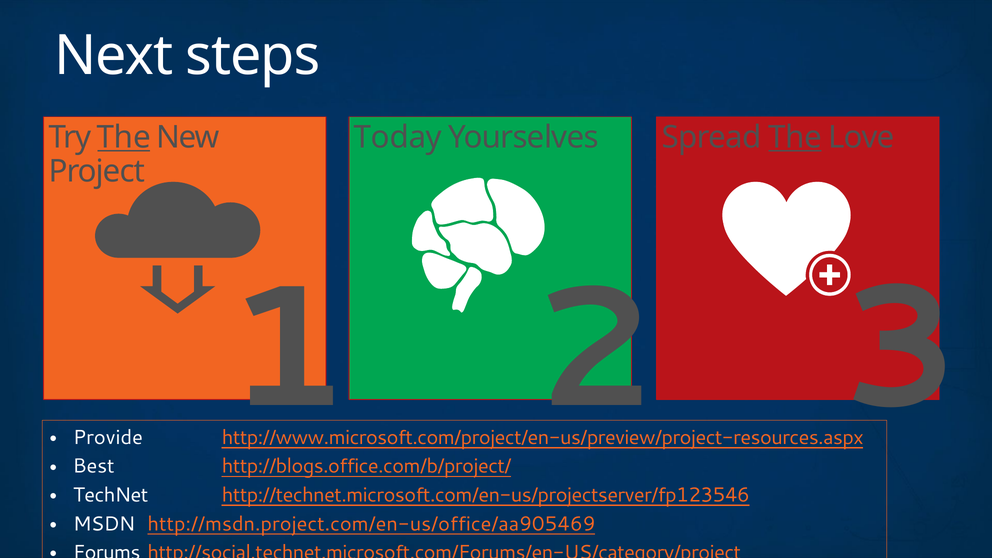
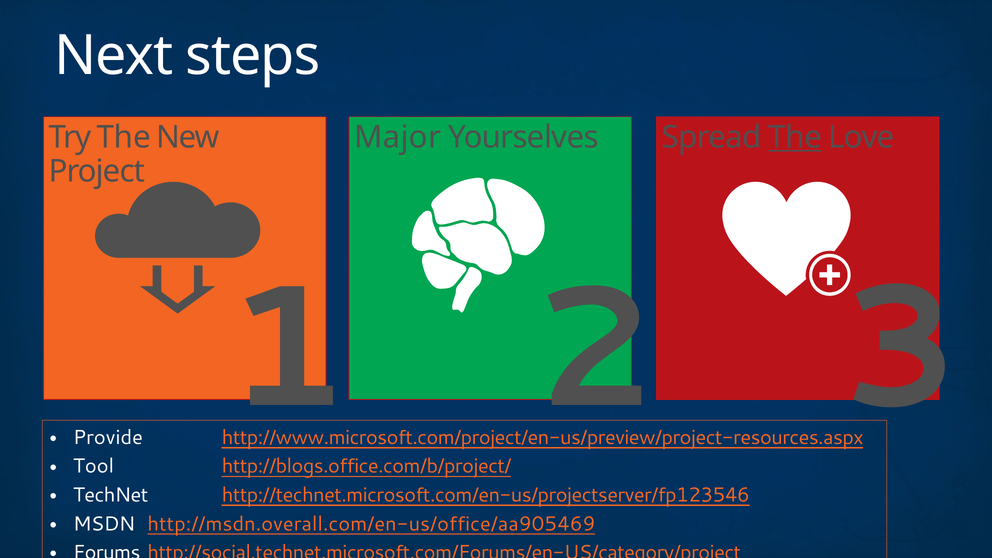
The at (124, 137) underline: present -> none
Today: Today -> Major
Best: Best -> Tool
http://msdn.project.com/en-us/office/aa905469: http://msdn.project.com/en-us/office/aa905469 -> http://msdn.overall.com/en-us/office/aa905469
